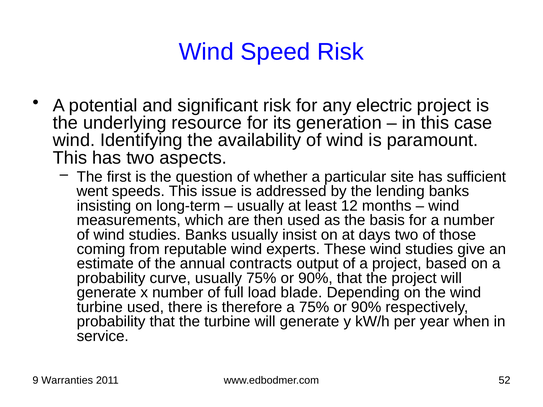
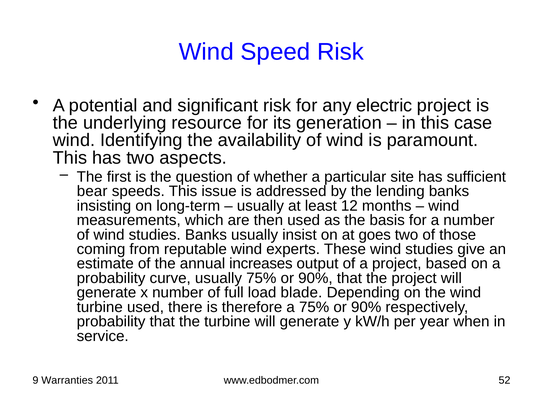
went: went -> bear
days: days -> goes
contracts: contracts -> increases
